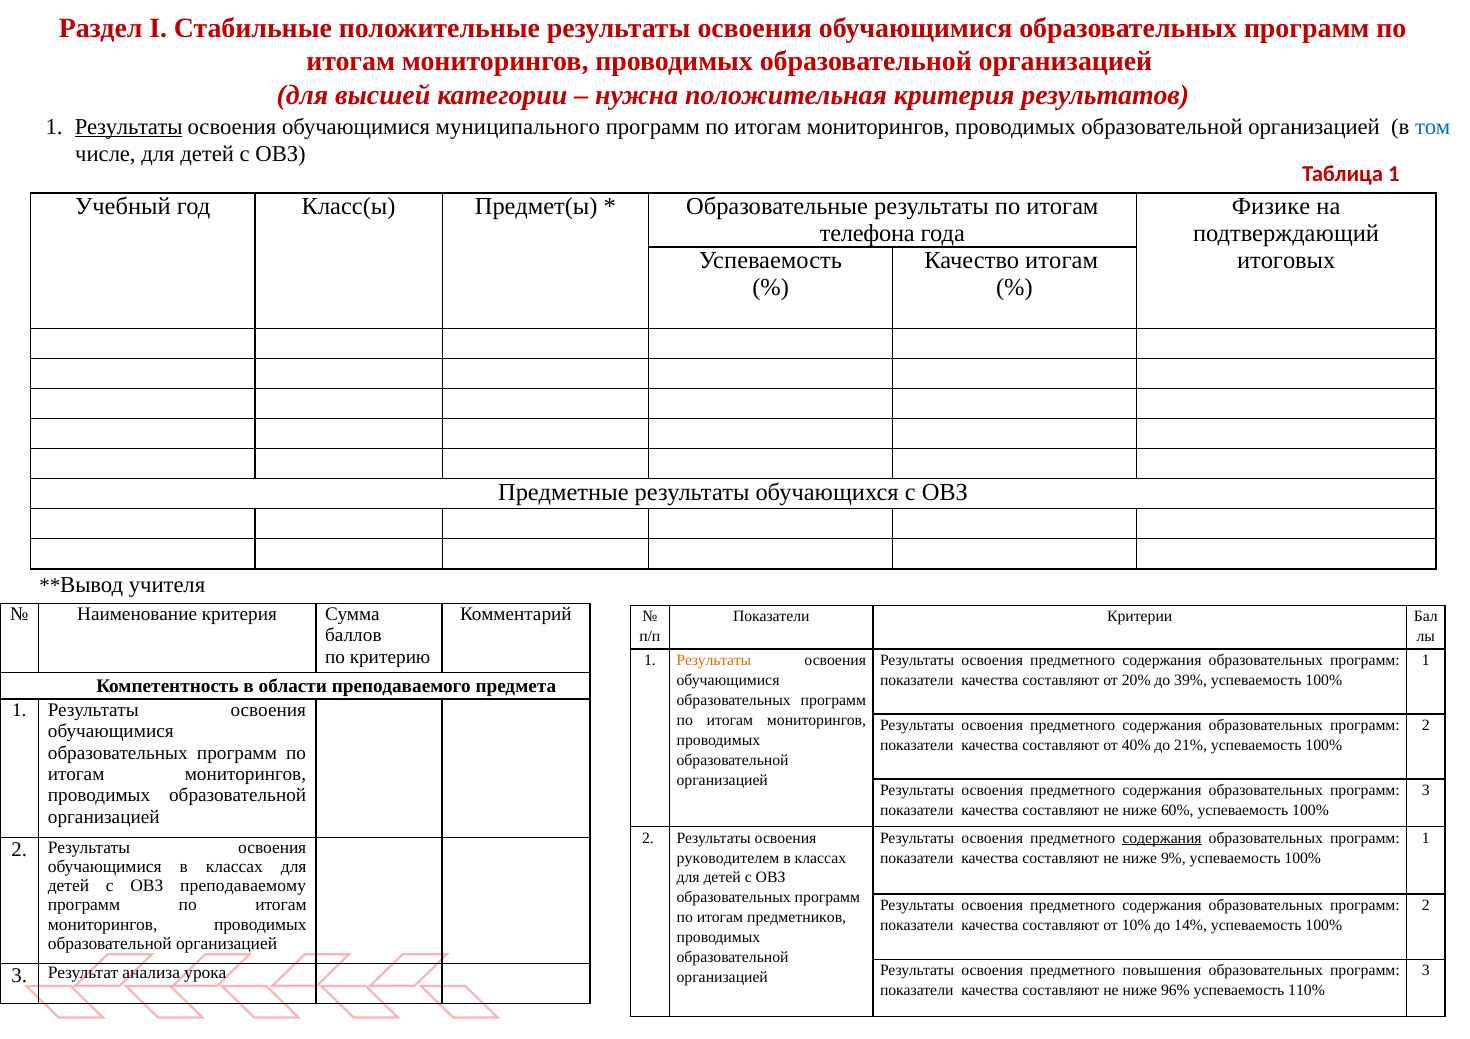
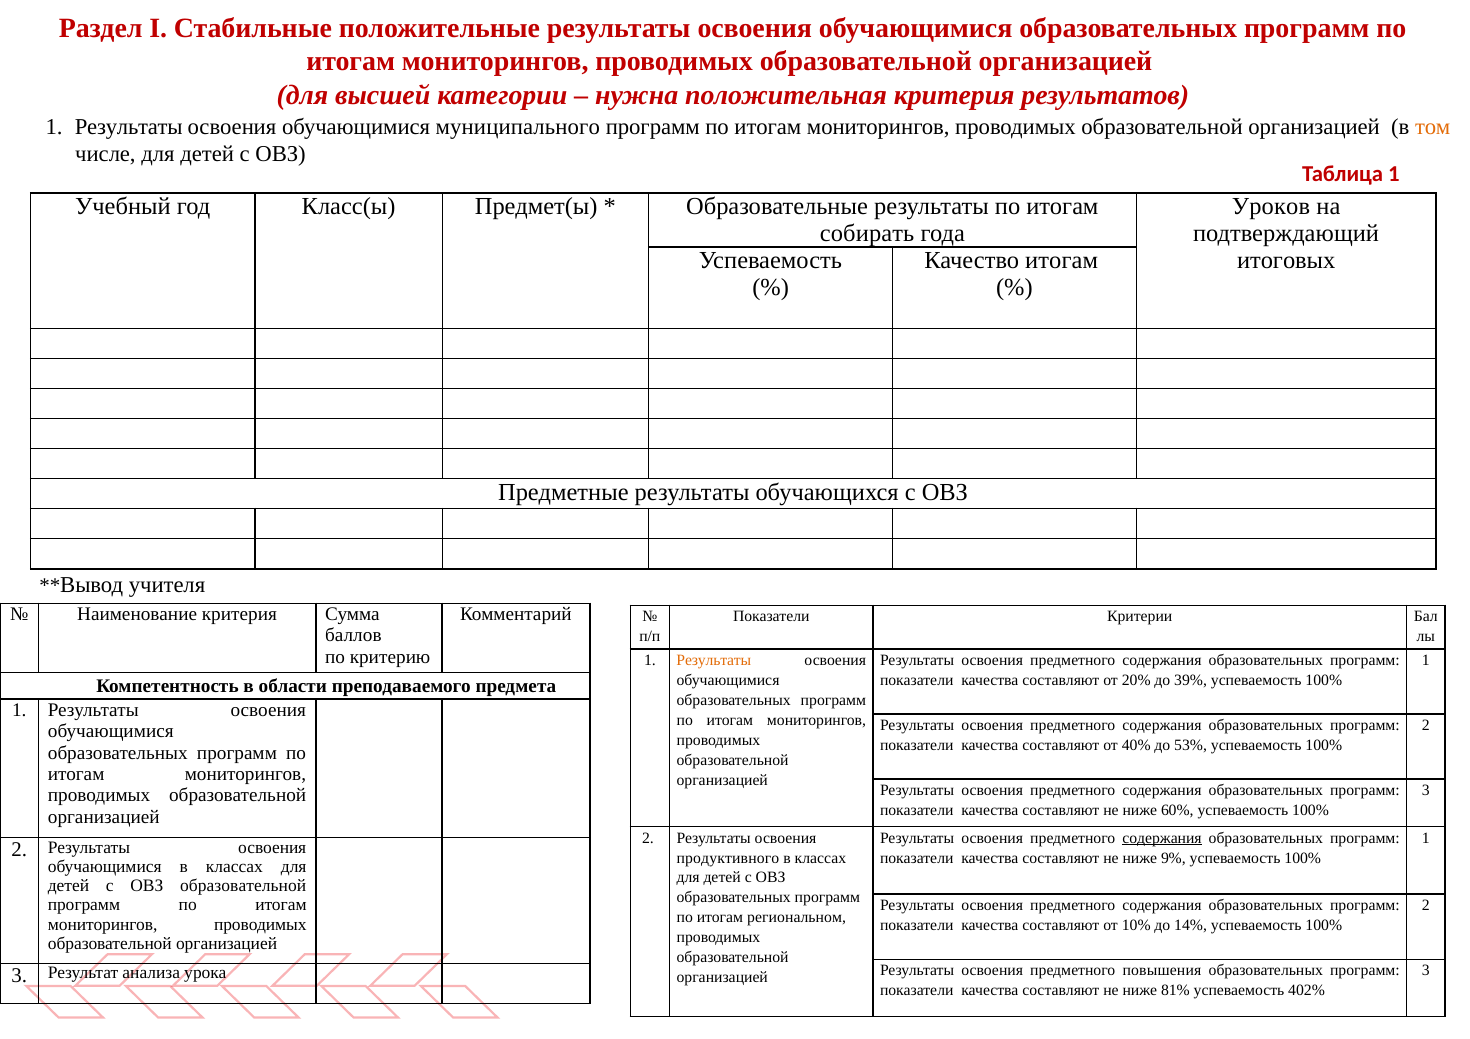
Результаты at (129, 127) underline: present -> none
том colour: blue -> orange
Физике: Физике -> Уроков
телефона: телефона -> собирать
21%: 21% -> 53%
руководителем: руководителем -> продуктивного
ОВЗ преподаваемому: преподаваемому -> образовательной
предметников: предметников -> региональном
96%: 96% -> 81%
110%: 110% -> 402%
